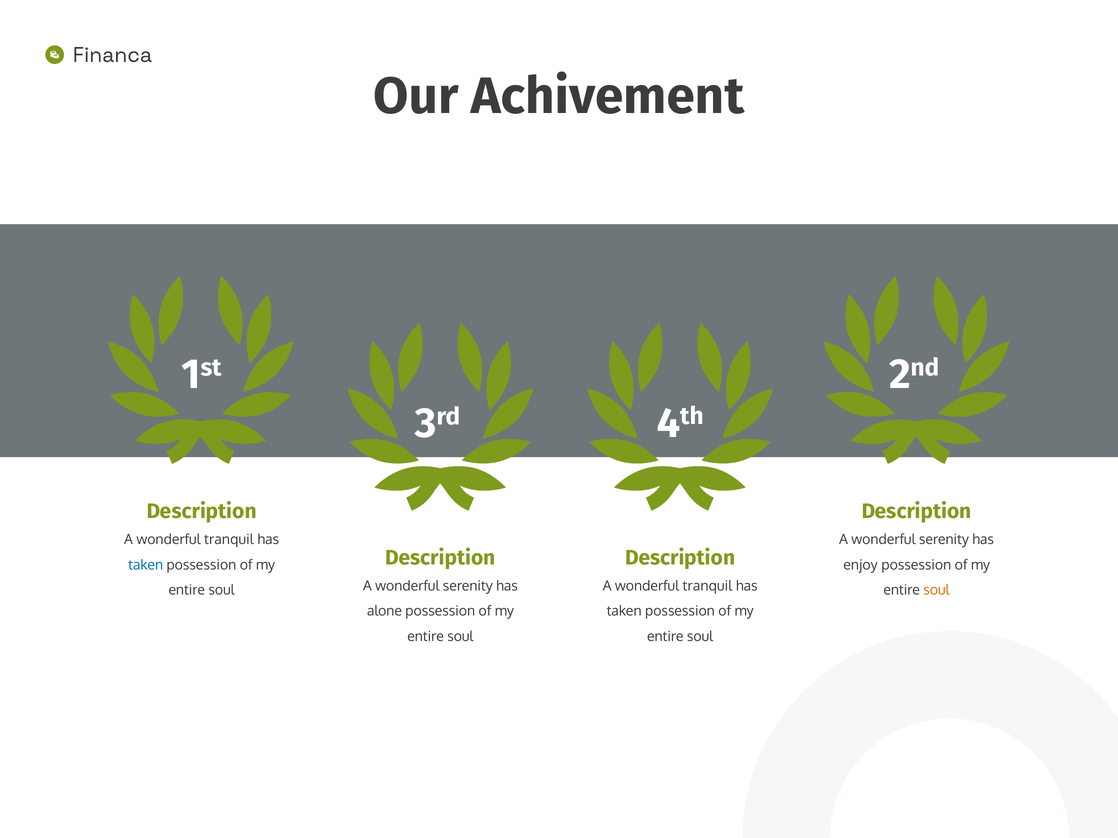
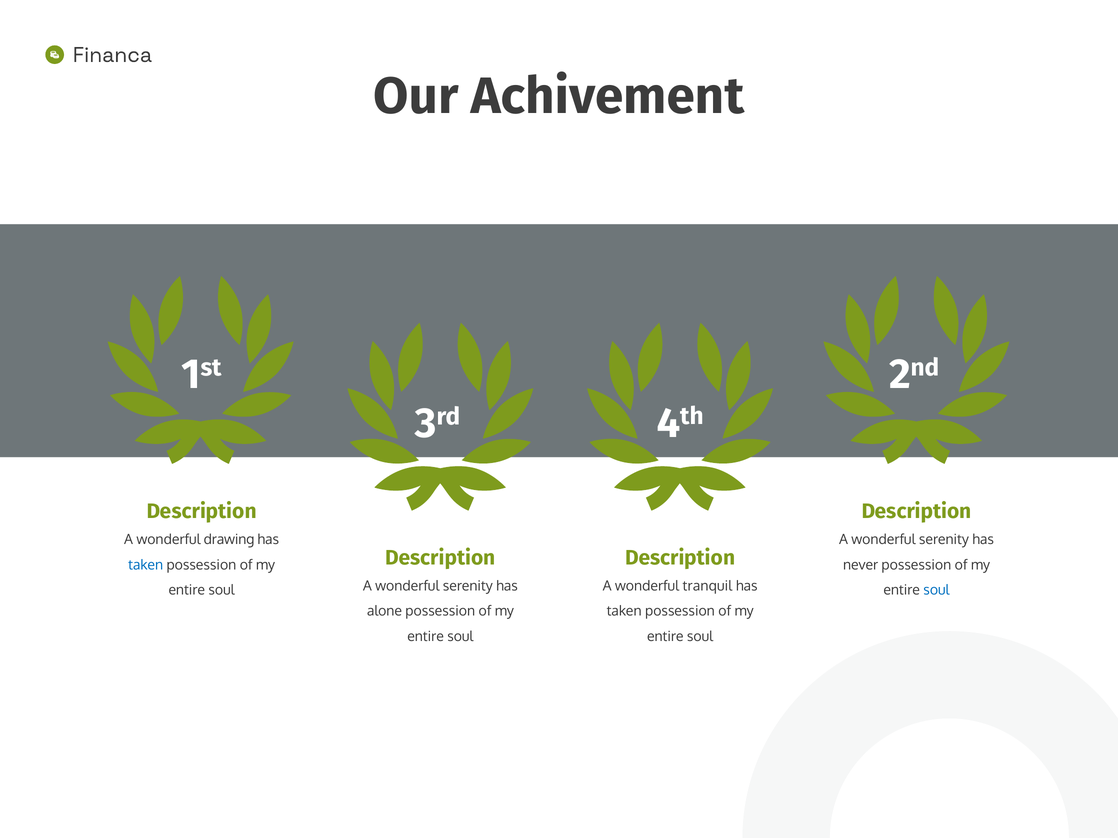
tranquil at (229, 540): tranquil -> drawing
enjoy: enjoy -> never
soul at (936, 591) colour: orange -> blue
